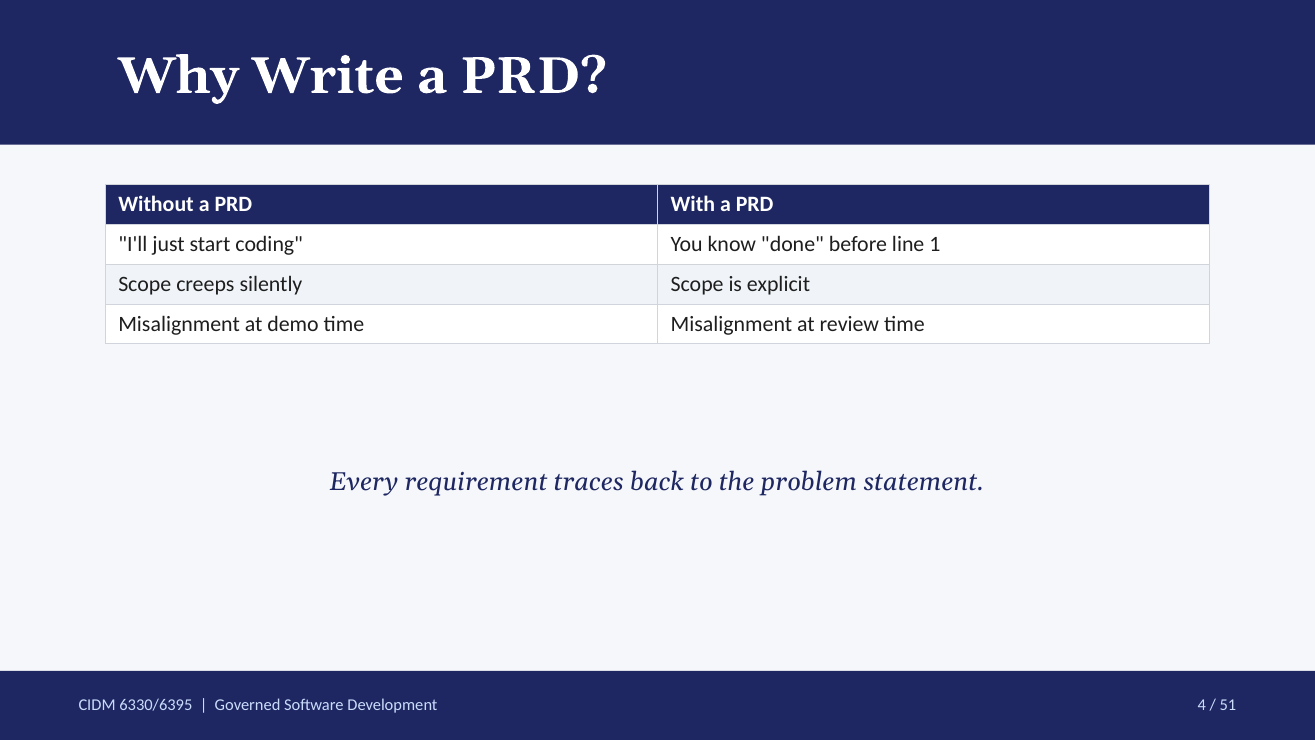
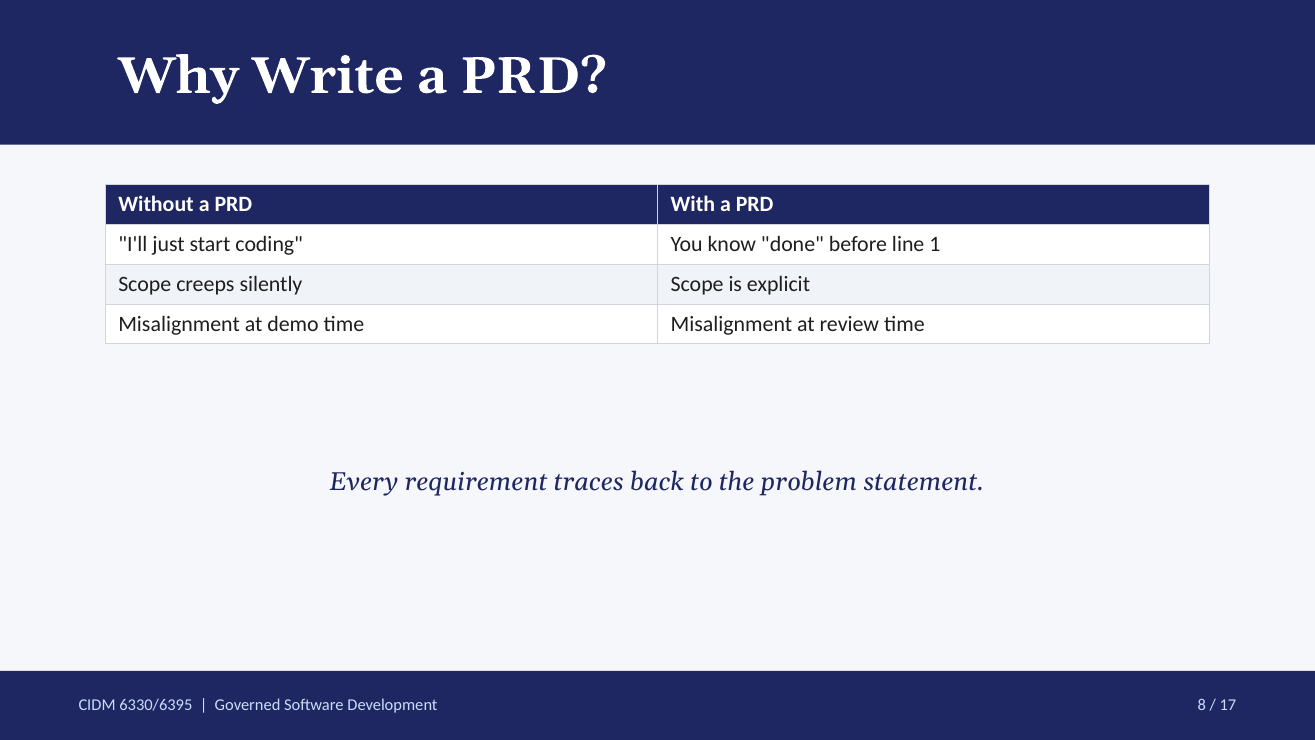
4: 4 -> 8
51: 51 -> 17
